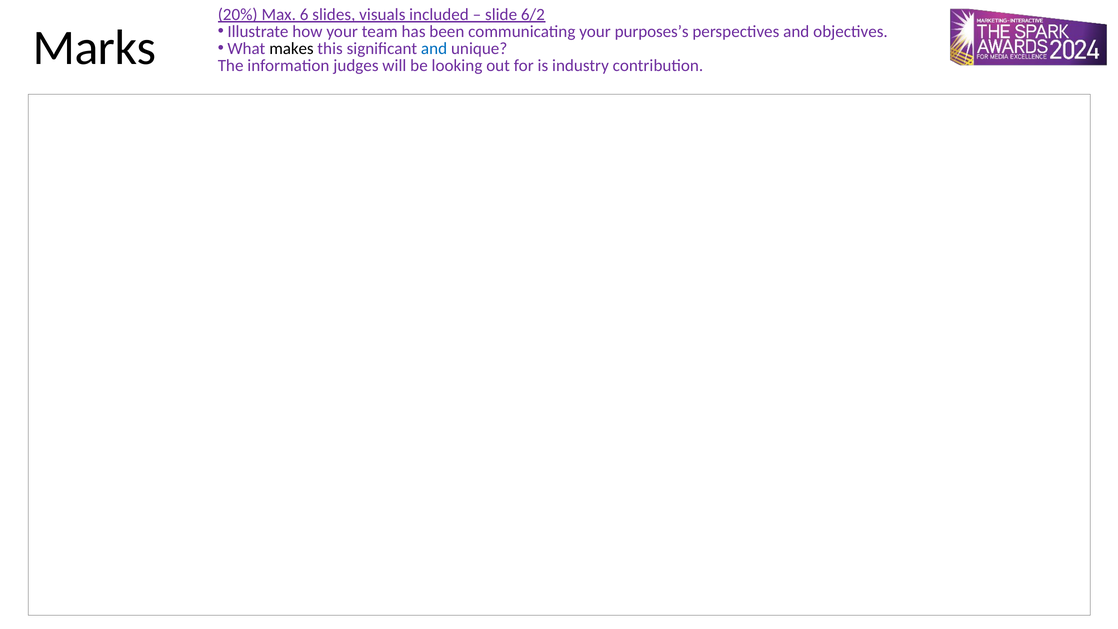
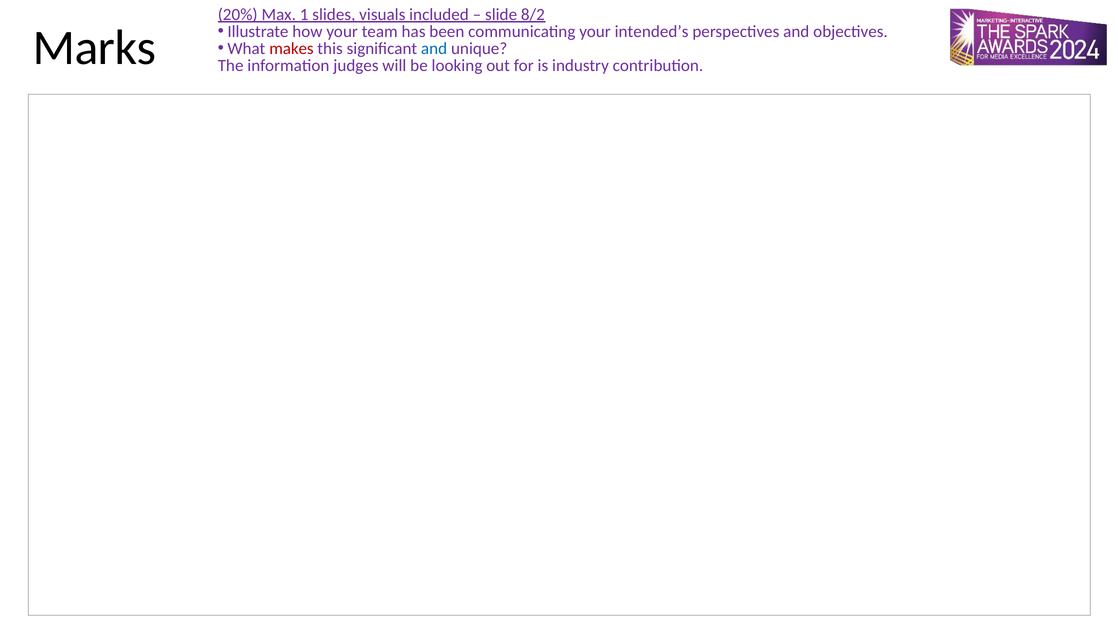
6: 6 -> 1
6/2: 6/2 -> 8/2
purposes’s: purposes’s -> intended’s
makes colour: black -> red
